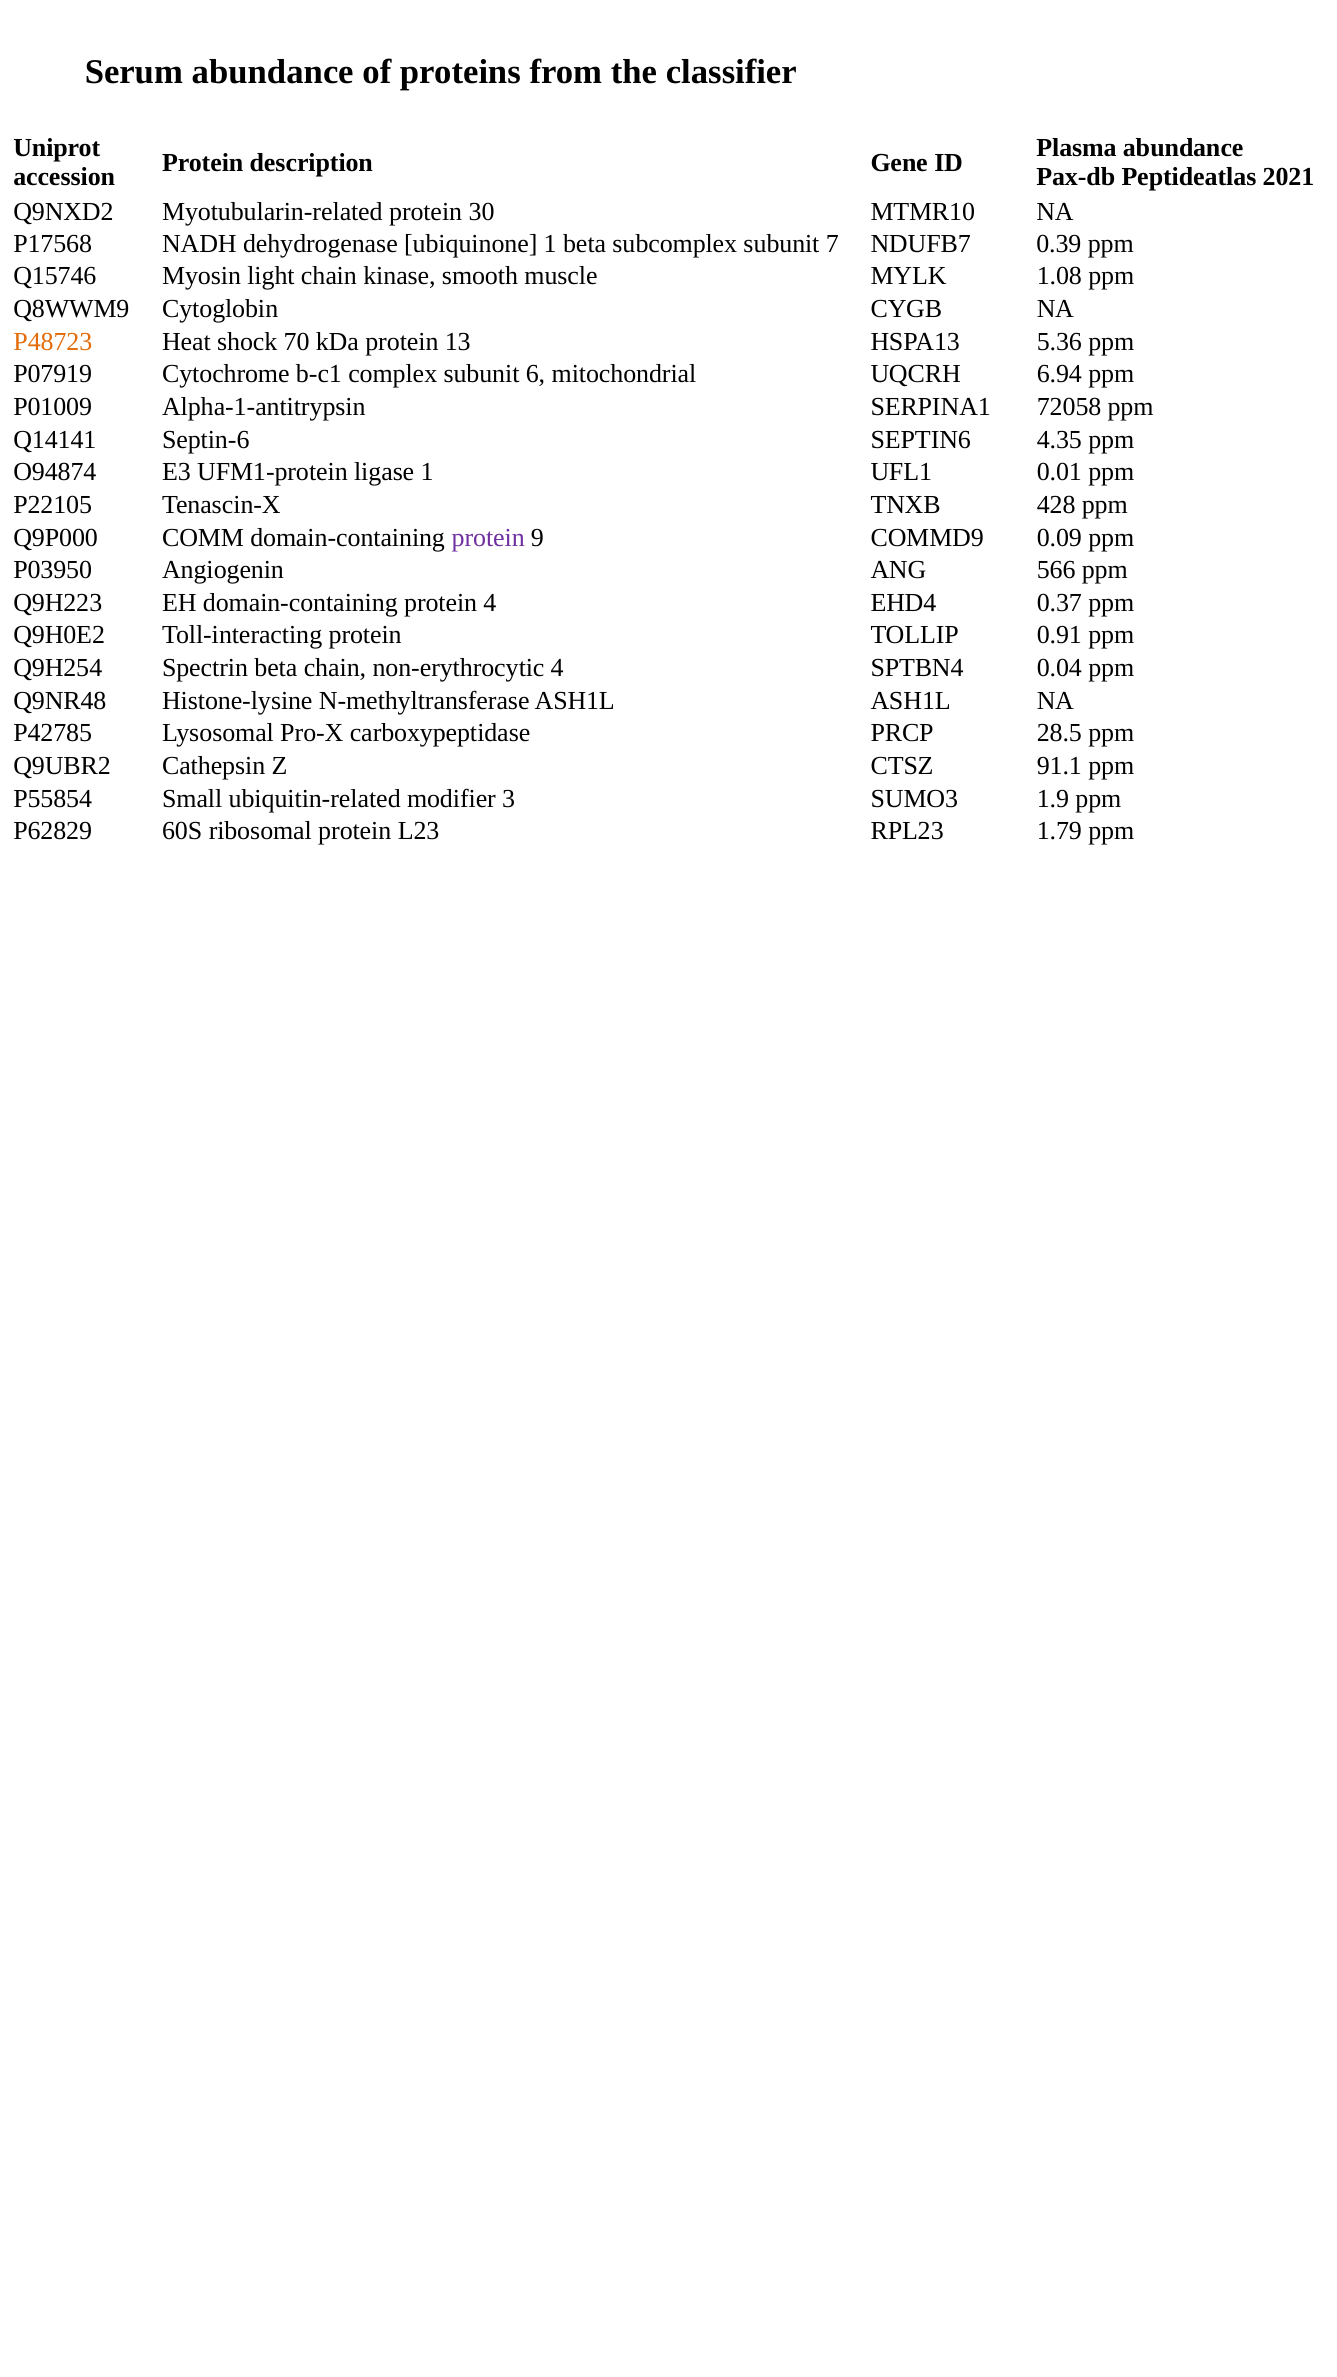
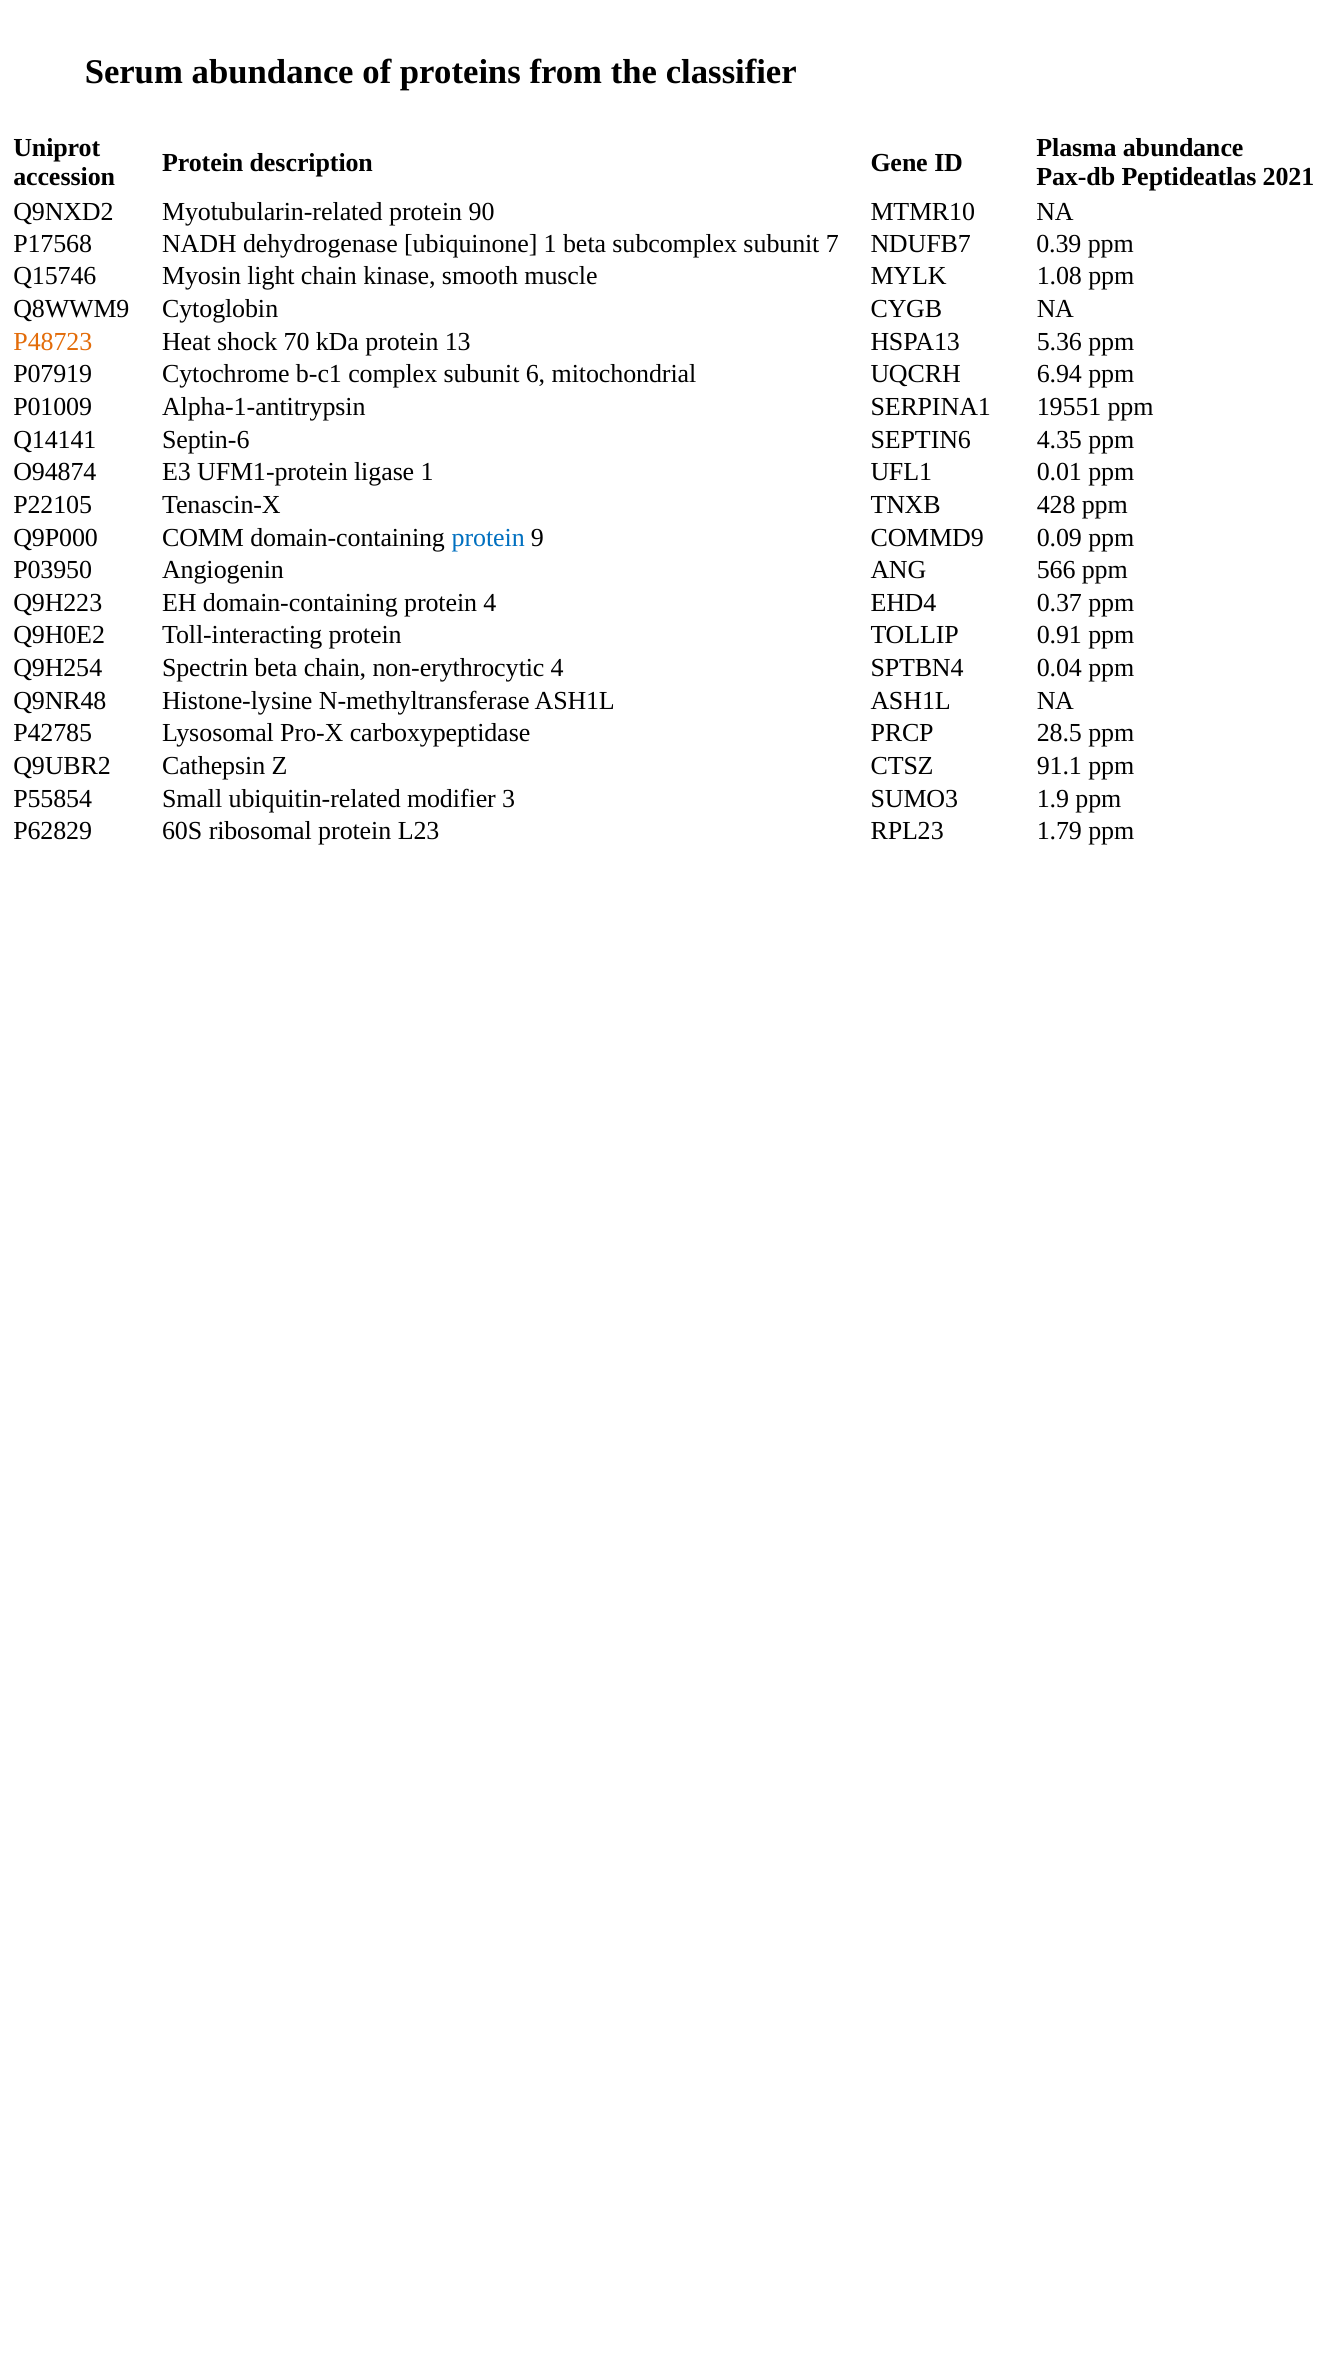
30: 30 -> 90
72058: 72058 -> 19551
protein at (488, 537) colour: purple -> blue
